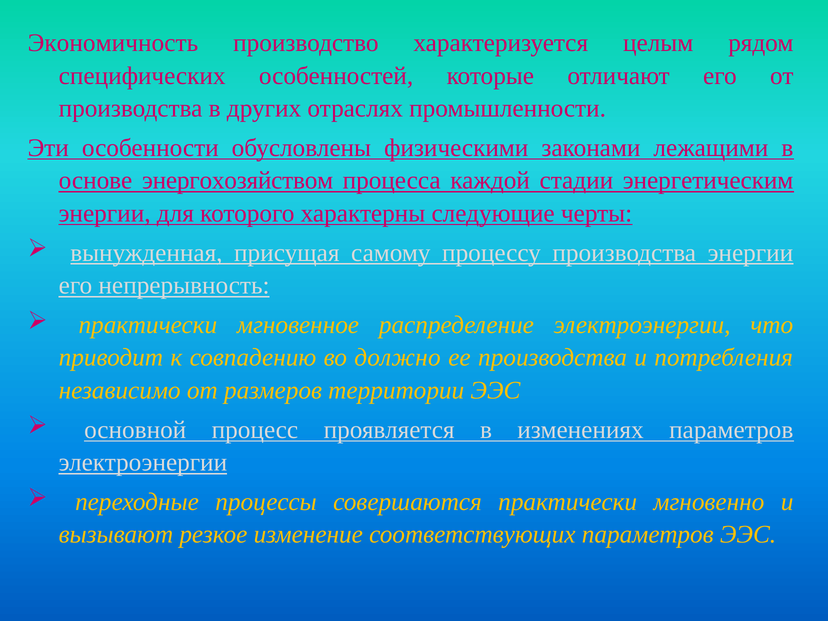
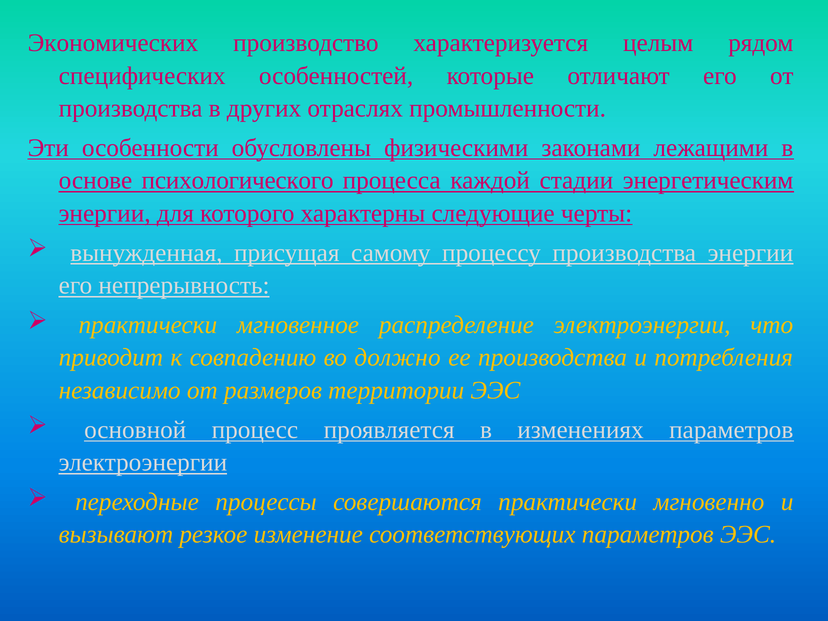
Экономичность: Экономичность -> Экономических
энергохозяйством: энергохозяйством -> психологического
